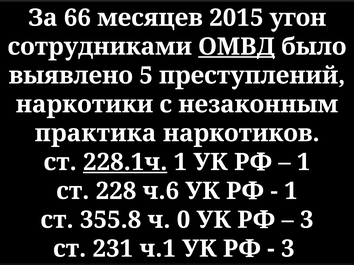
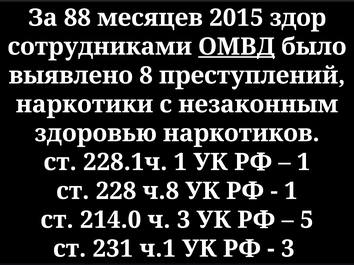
66: 66 -> 88
угон: угон -> здор
5: 5 -> 8
практика: практика -> здоровью
228.1ч underline: present -> none
ч.6: ч.6 -> ч.8
355.8: 355.8 -> 214.0
ч 0: 0 -> 3
3 at (307, 220): 3 -> 5
